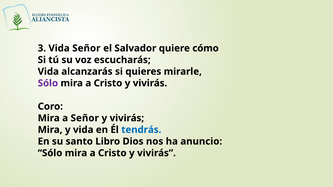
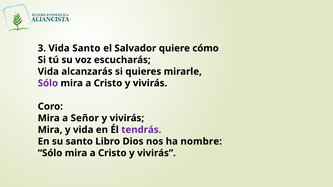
Vida Señor: Señor -> Santo
tendrás colour: blue -> purple
anuncio: anuncio -> nombre
